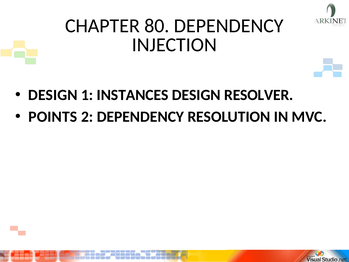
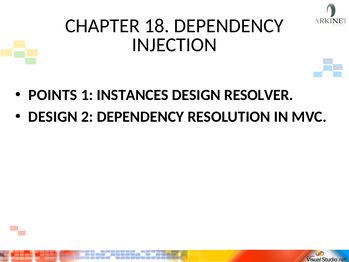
80: 80 -> 18
DESIGN at (53, 95): DESIGN -> POINTS
POINTS at (53, 117): POINTS -> DESIGN
